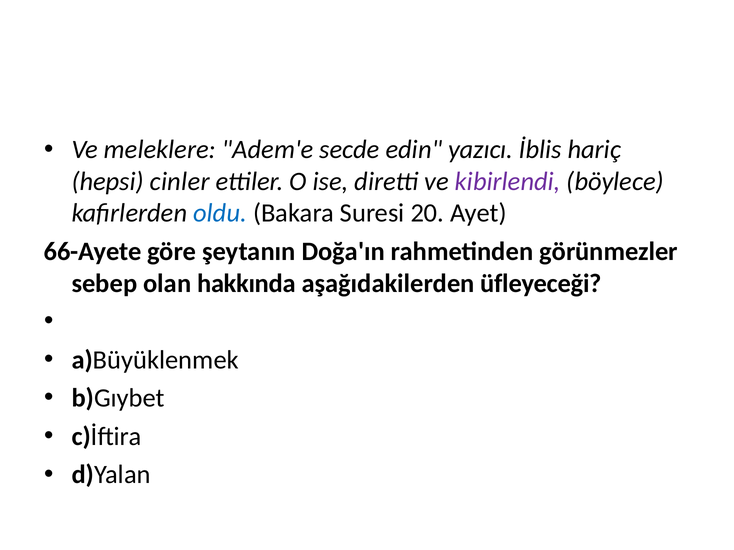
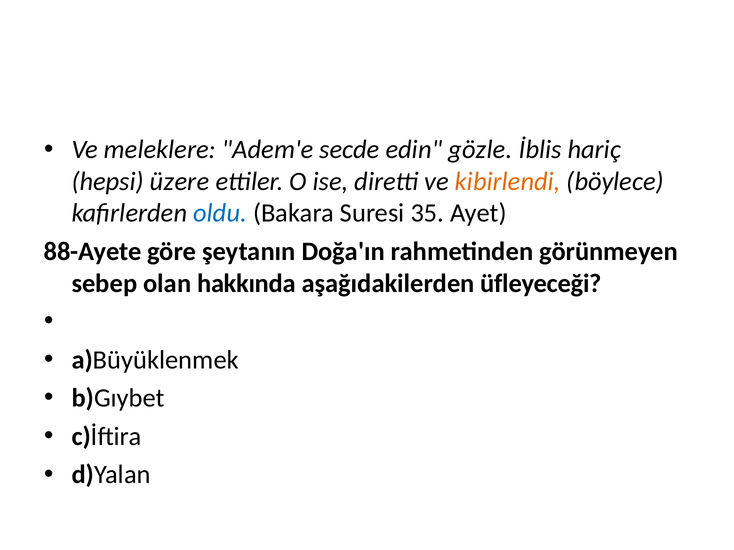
yazıcı: yazıcı -> gözle
cinler: cinler -> üzere
kibirlendi colour: purple -> orange
20: 20 -> 35
66-Ayete: 66-Ayete -> 88-Ayete
görünmezler: görünmezler -> görünmeyen
